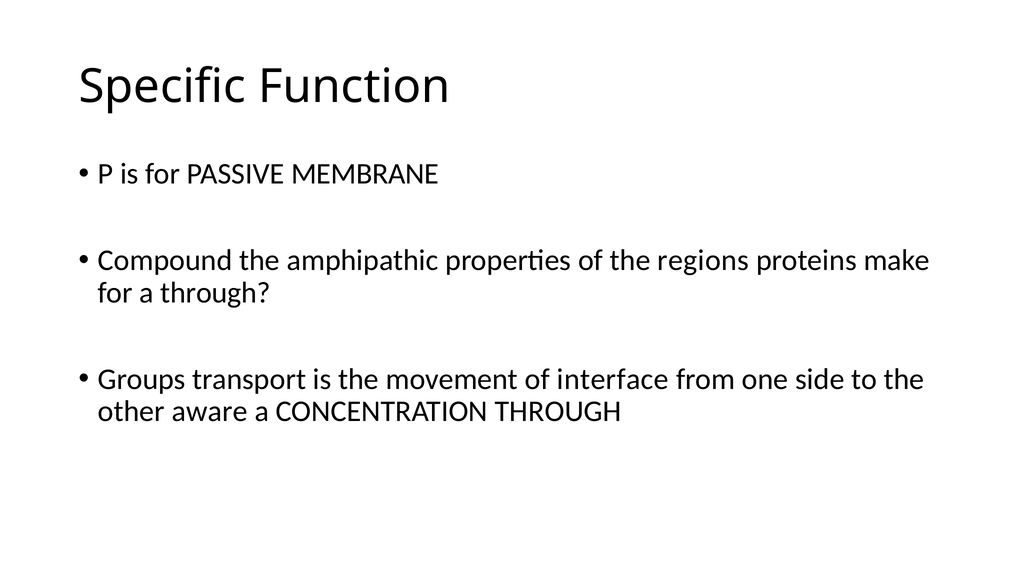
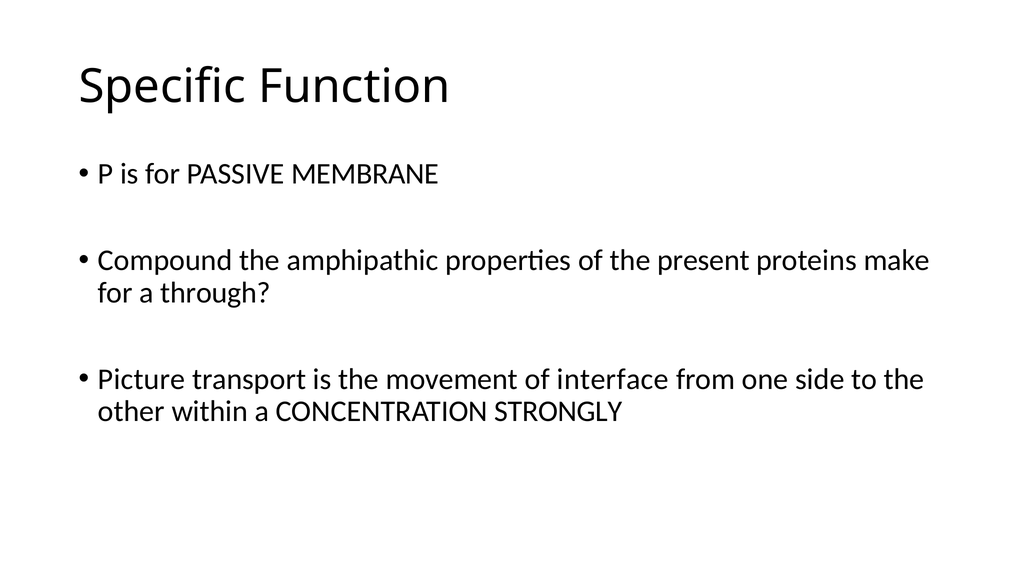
regions: regions -> present
Groups: Groups -> Picture
aware: aware -> within
CONCENTRATION THROUGH: THROUGH -> STRONGLY
